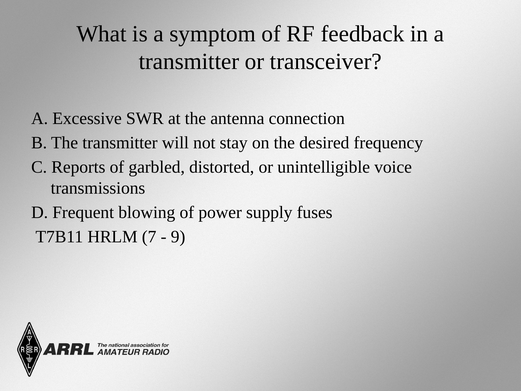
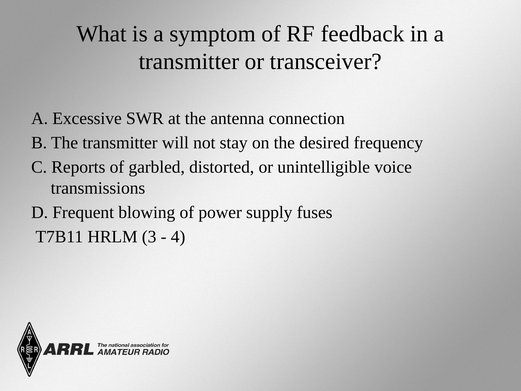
7: 7 -> 3
9: 9 -> 4
